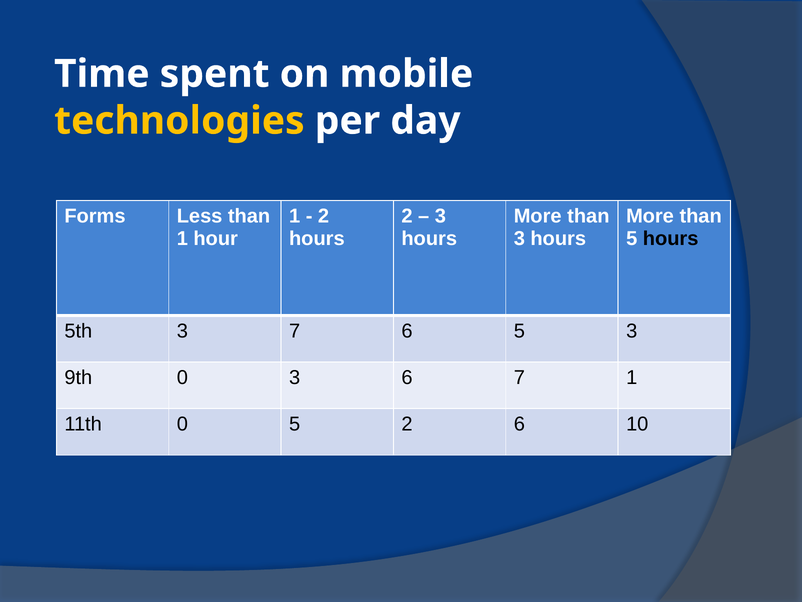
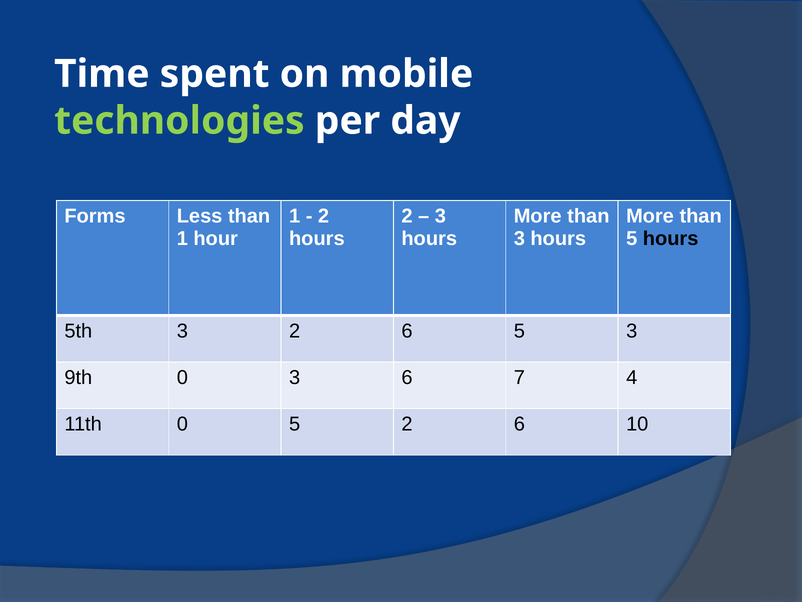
technologies colour: yellow -> light green
3 7: 7 -> 2
7 1: 1 -> 4
